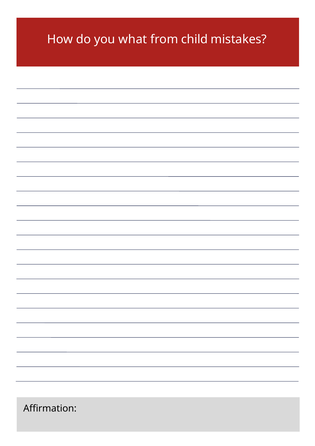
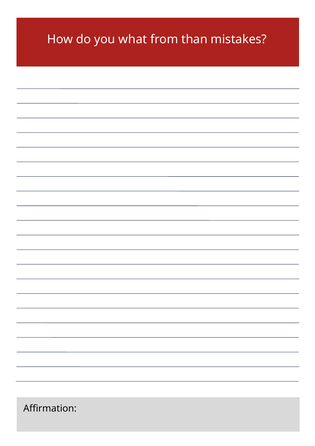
child: child -> than
